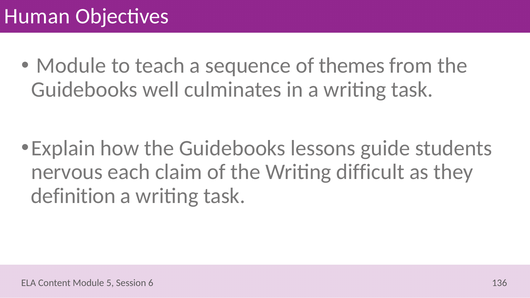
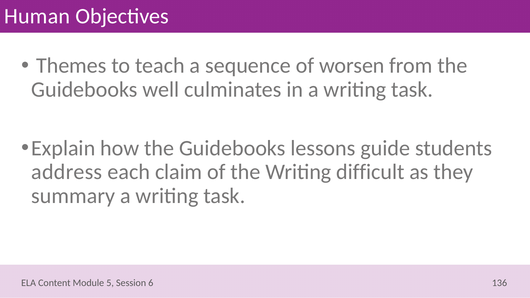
Module at (71, 66): Module -> Themes
themes: themes -> worsen
nervous: nervous -> address
definition: definition -> summary
